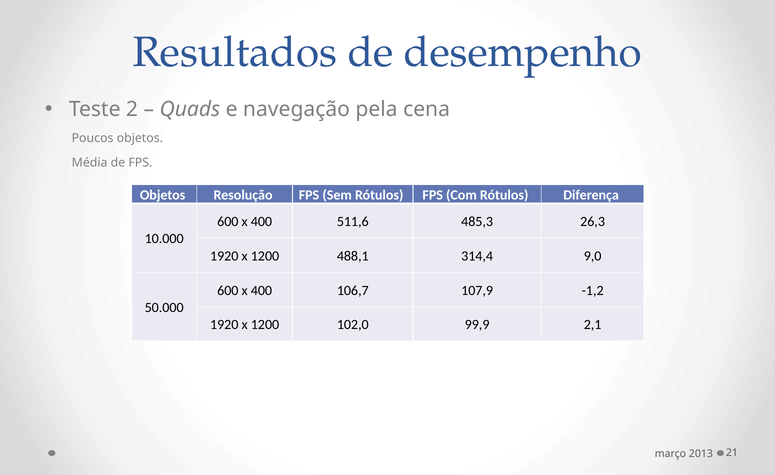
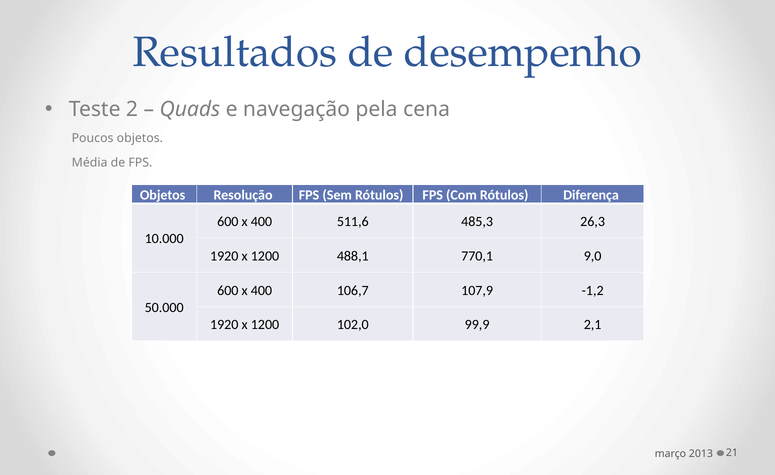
314,4: 314,4 -> 770,1
